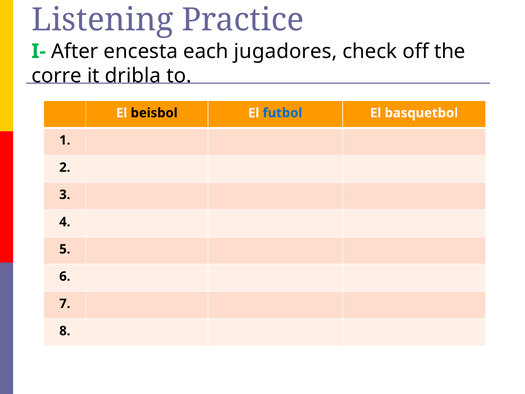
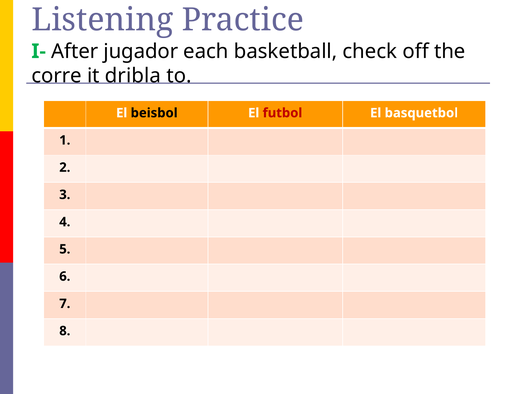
encesta: encesta -> jugador
jugadores: jugadores -> basketball
futbol colour: blue -> red
